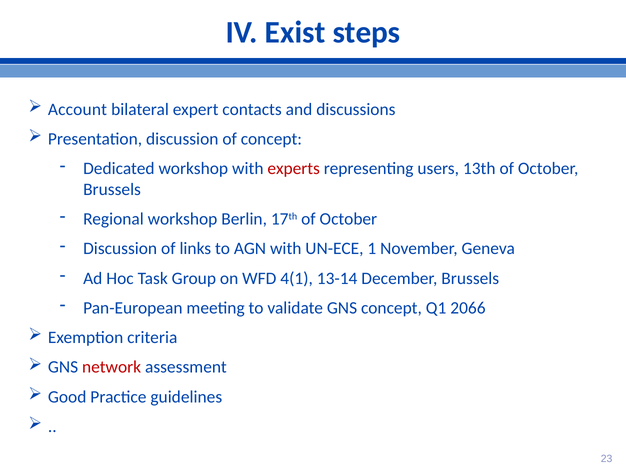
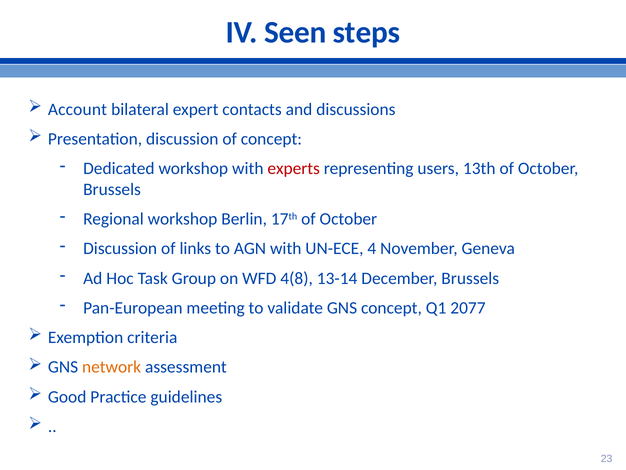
Exist: Exist -> Seen
1: 1 -> 4
4(1: 4(1 -> 4(8
2066: 2066 -> 2077
network colour: red -> orange
